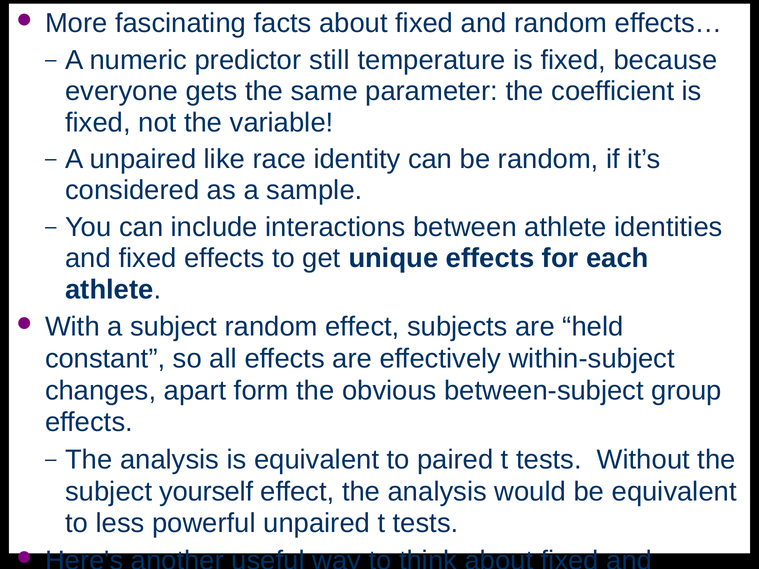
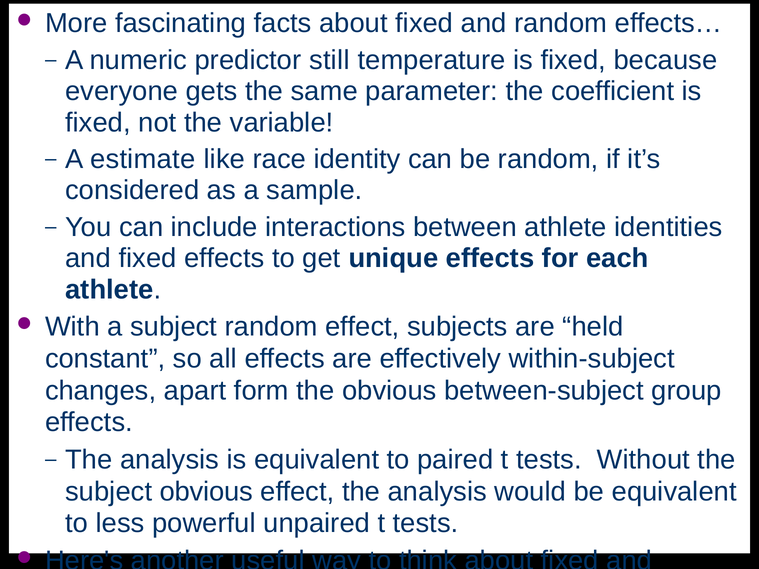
A unpaired: unpaired -> estimate
subject yourself: yourself -> obvious
